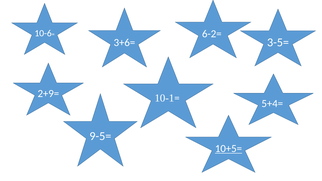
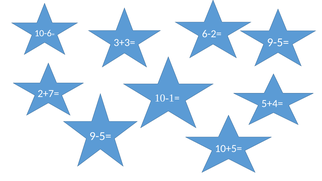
3-5= at (278, 42): 3-5= -> 9-5=
3+6=: 3+6= -> 3+3=
2+9=: 2+9= -> 2+7=
10+5= underline: present -> none
